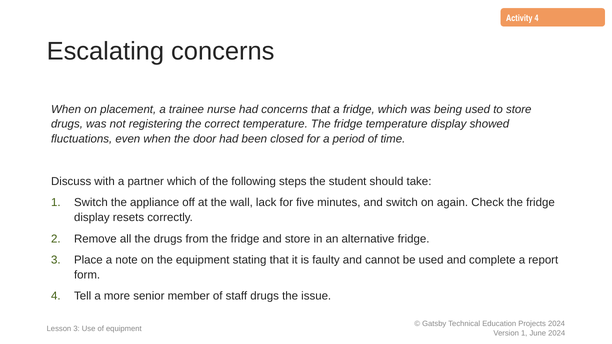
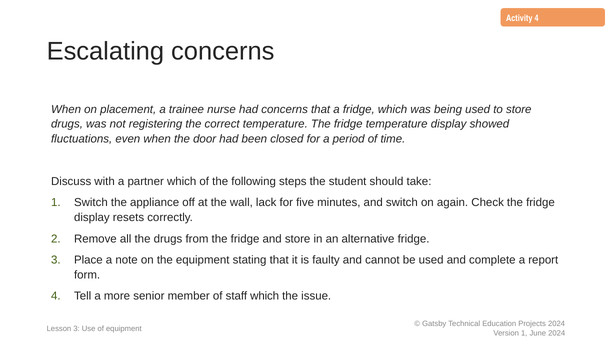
staff drugs: drugs -> which
